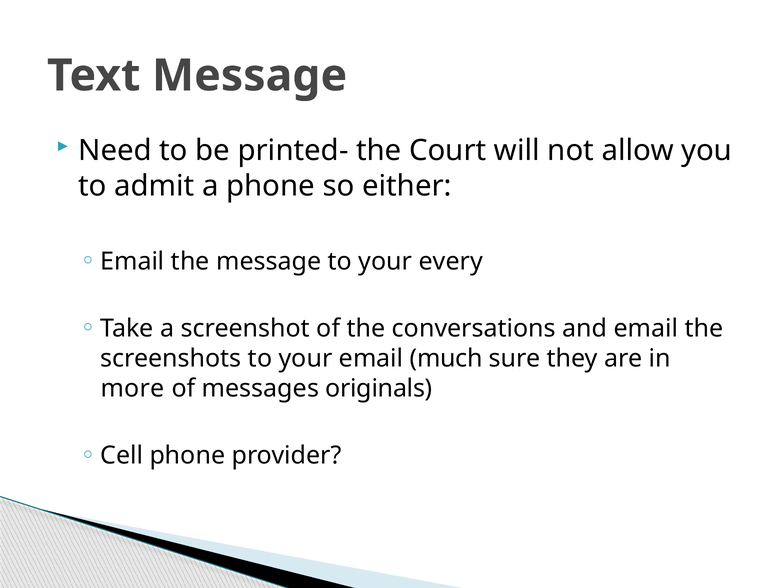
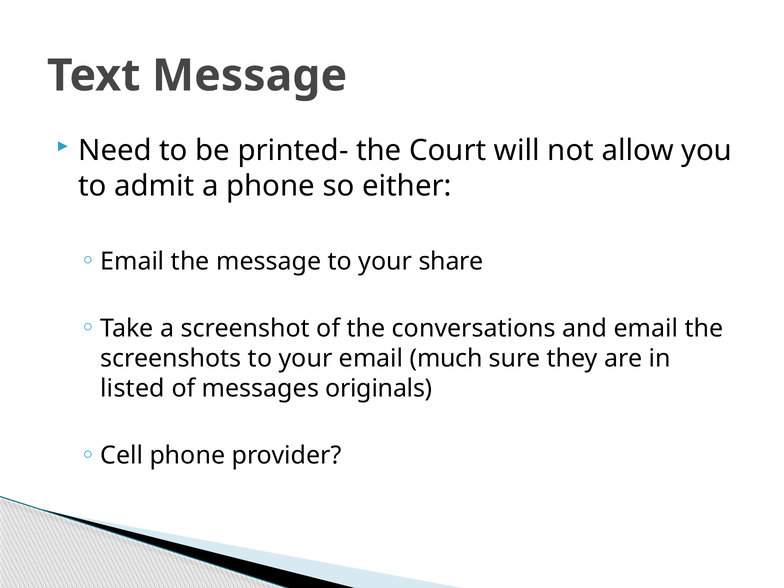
every: every -> share
more: more -> listed
